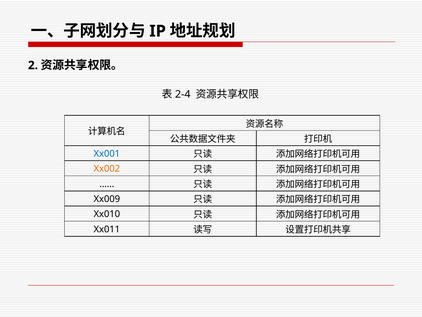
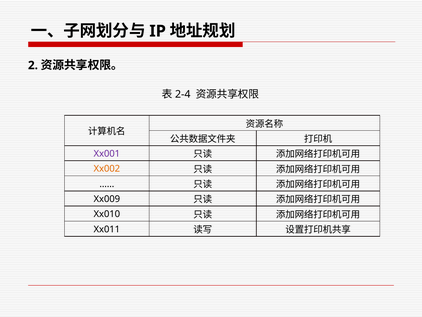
Xx001 colour: blue -> purple
